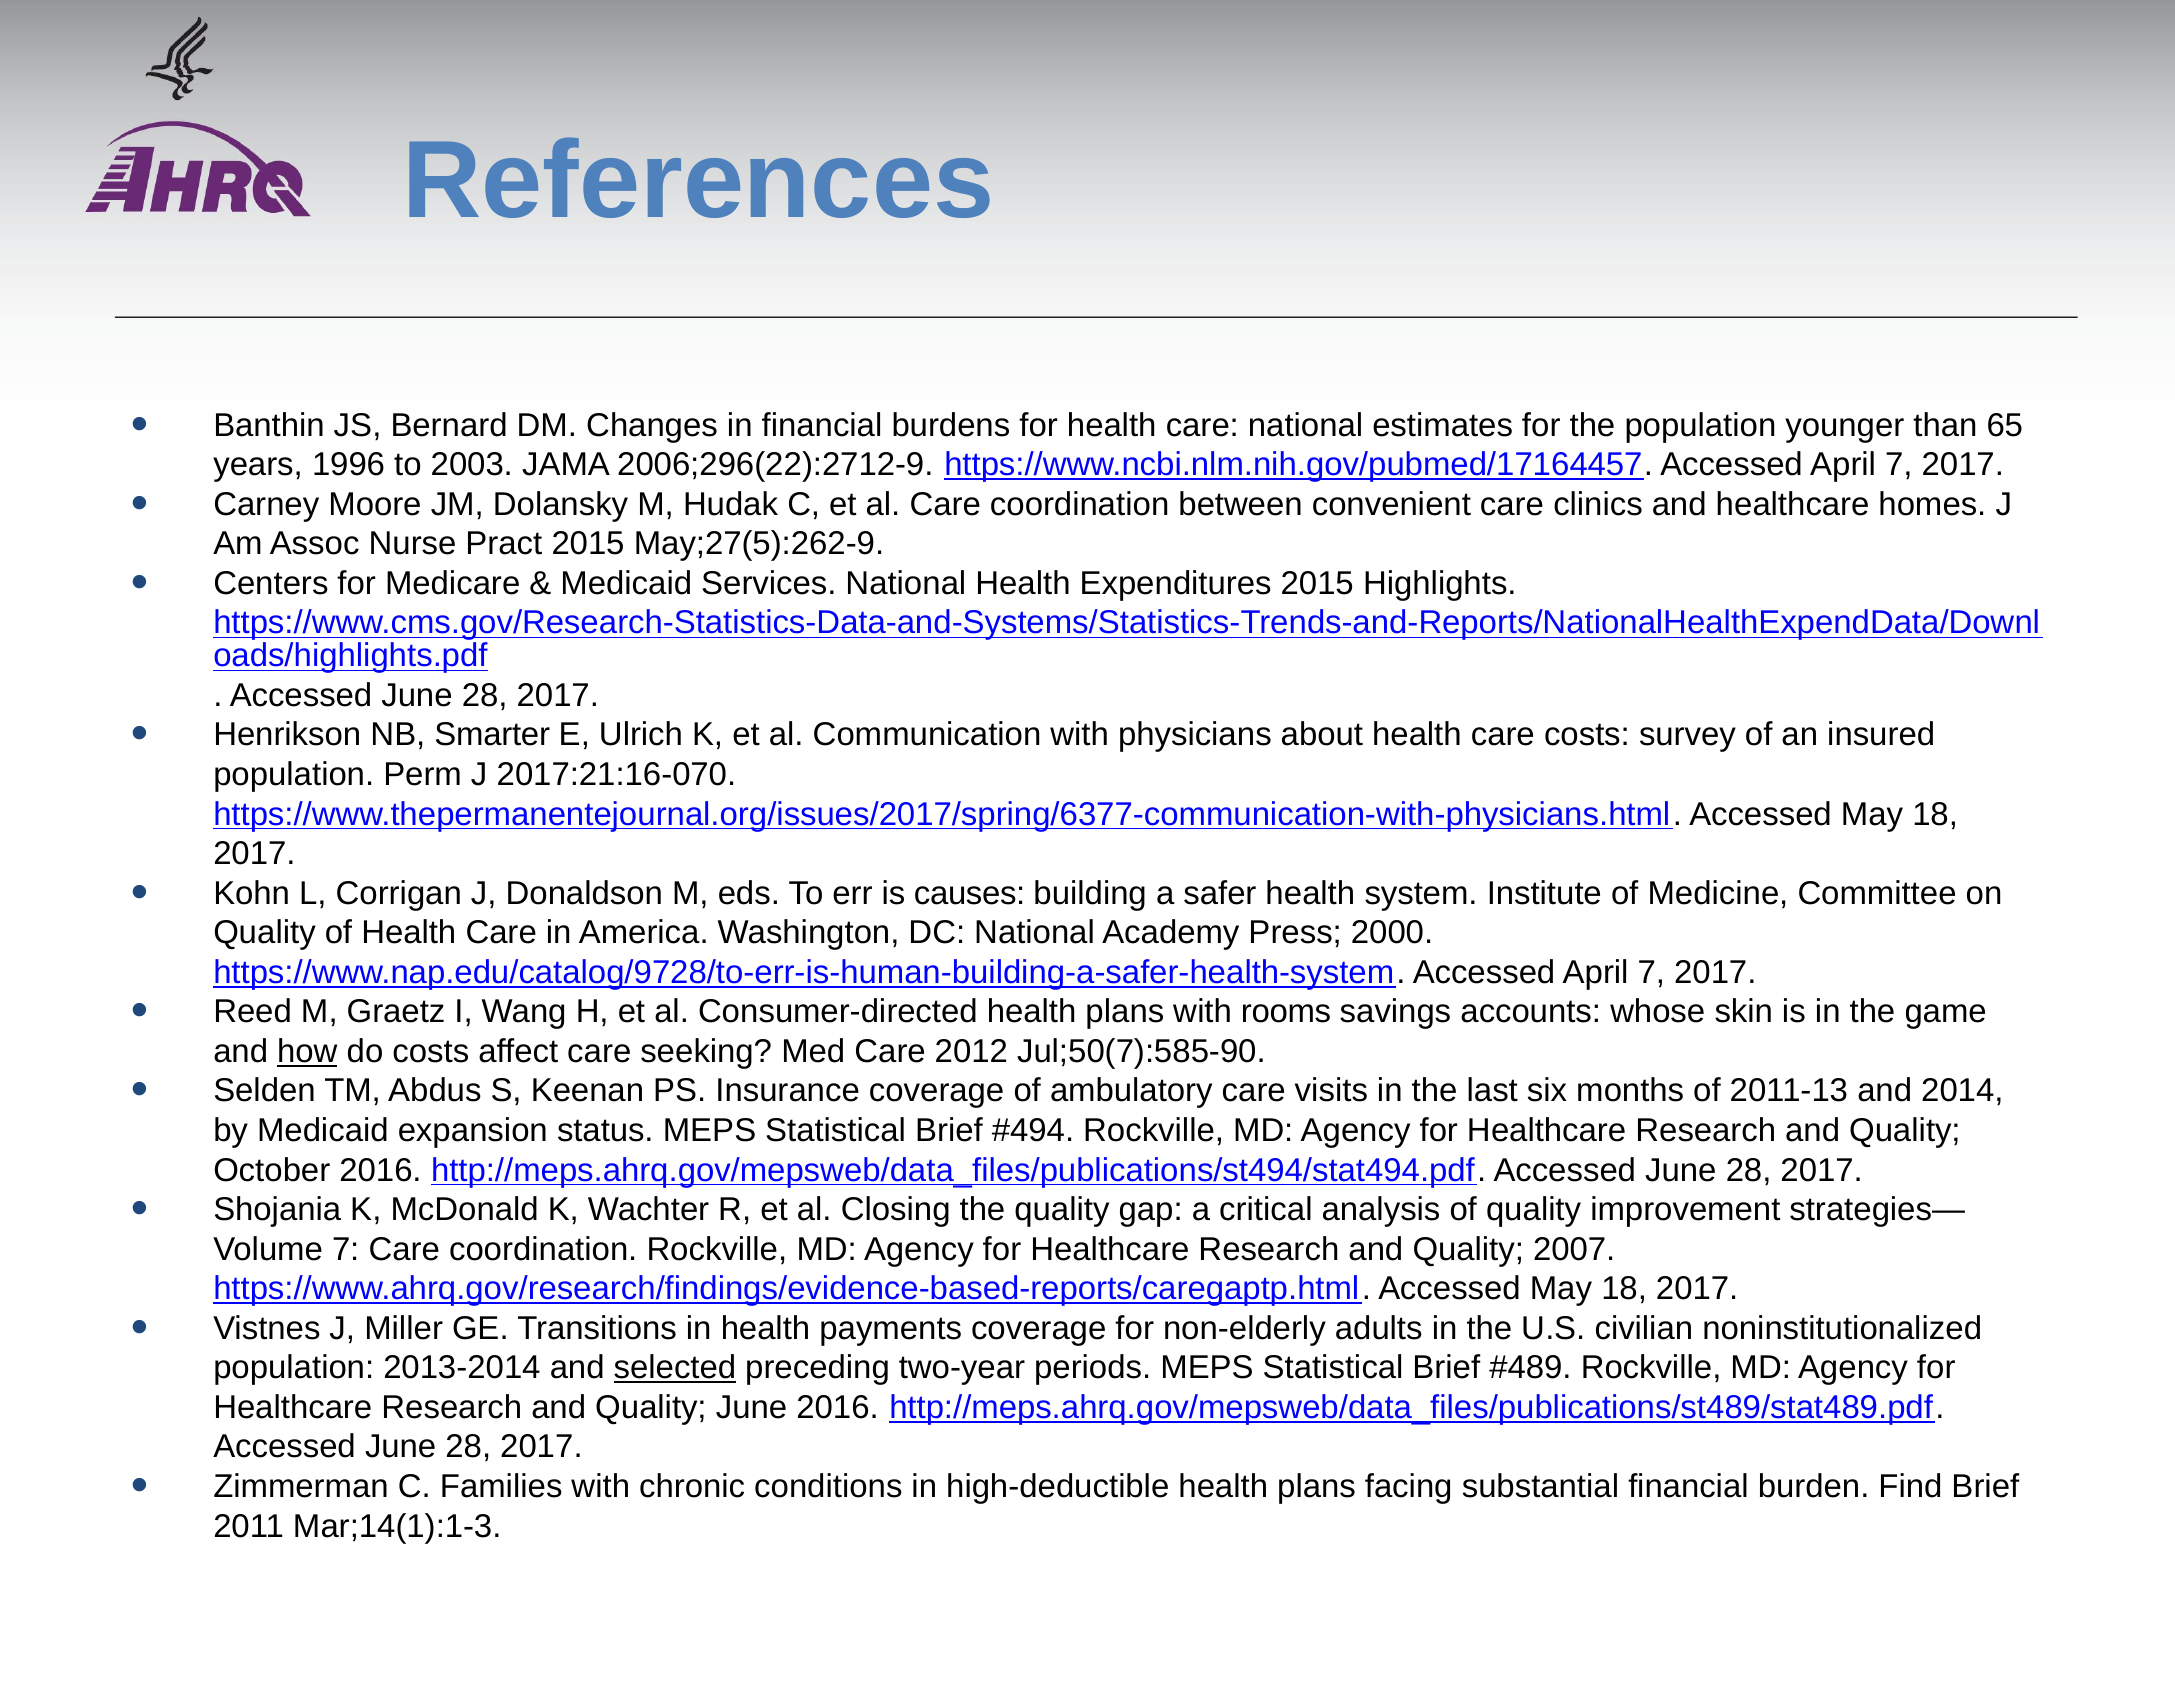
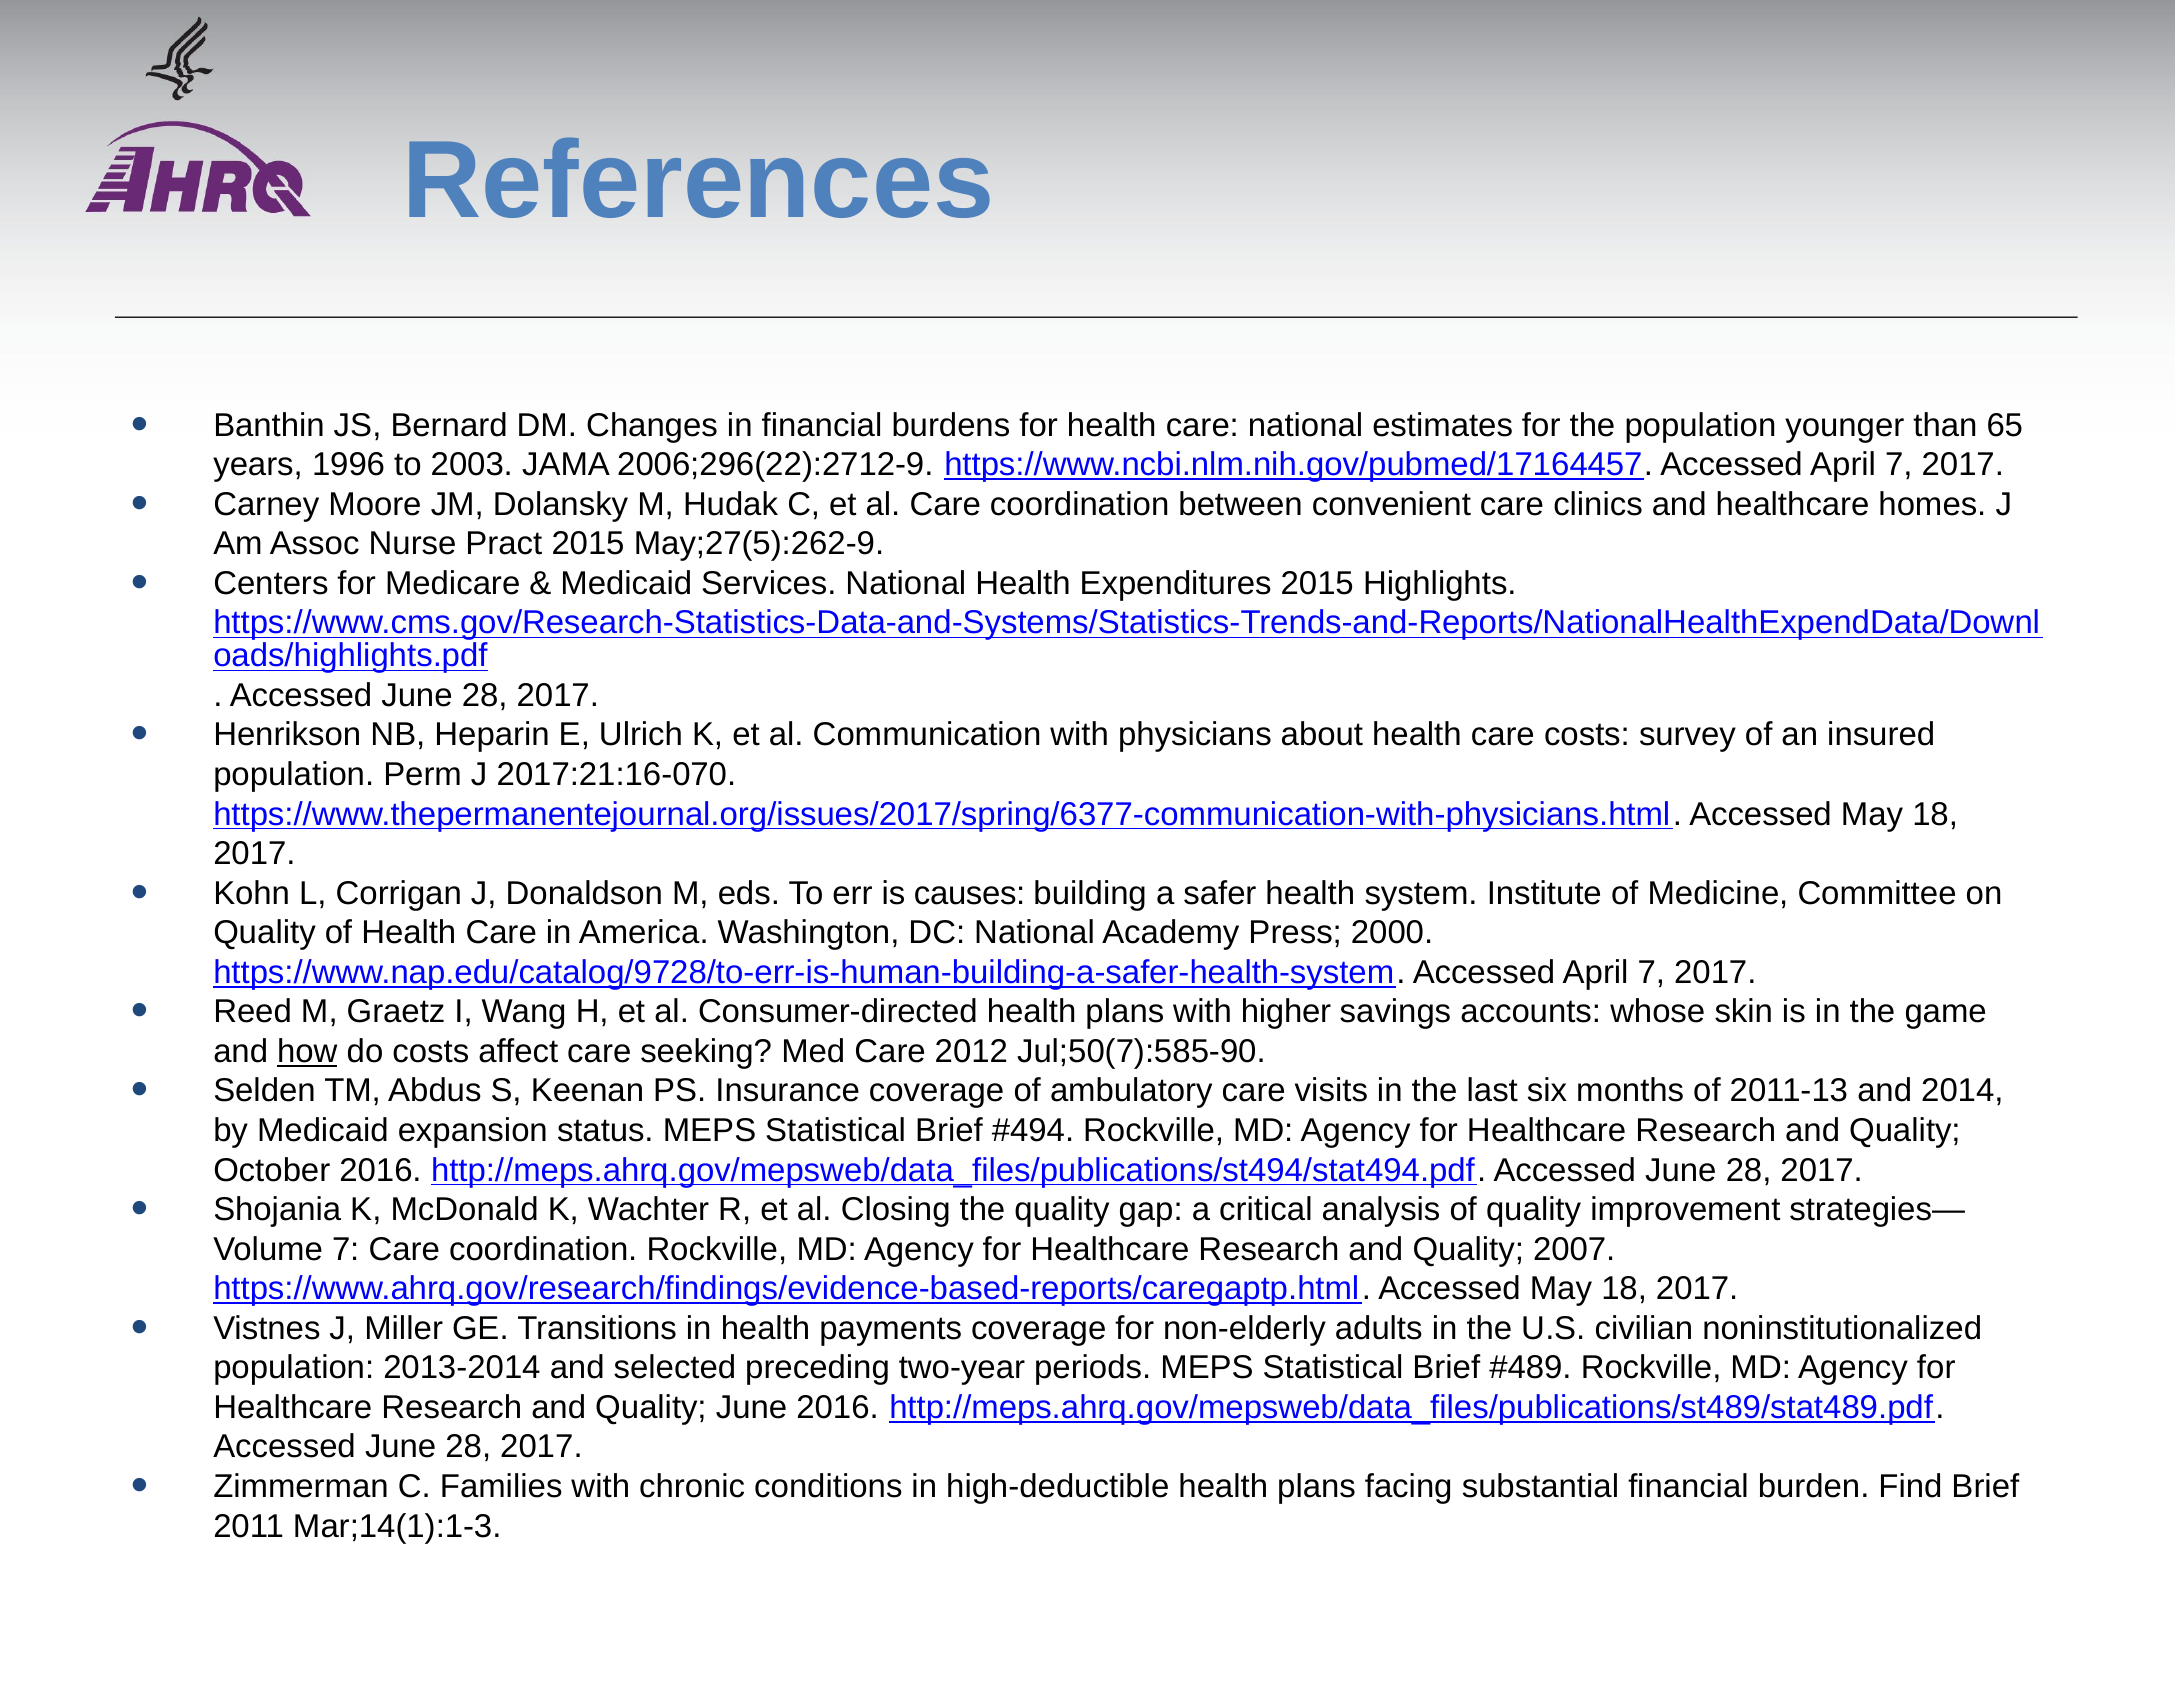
Smarter: Smarter -> Heparin
rooms: rooms -> higher
selected underline: present -> none
